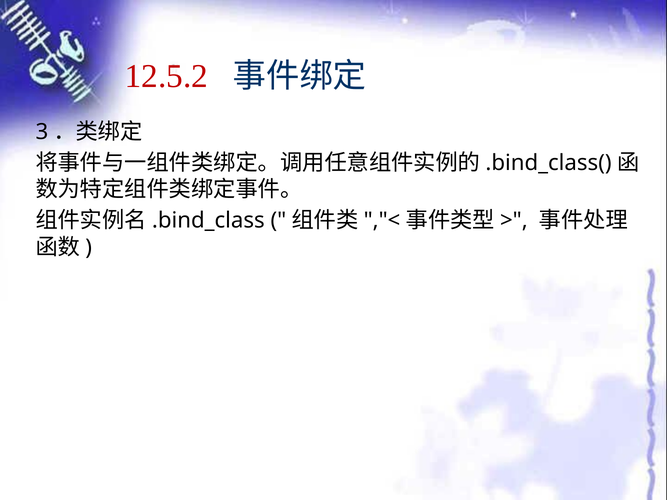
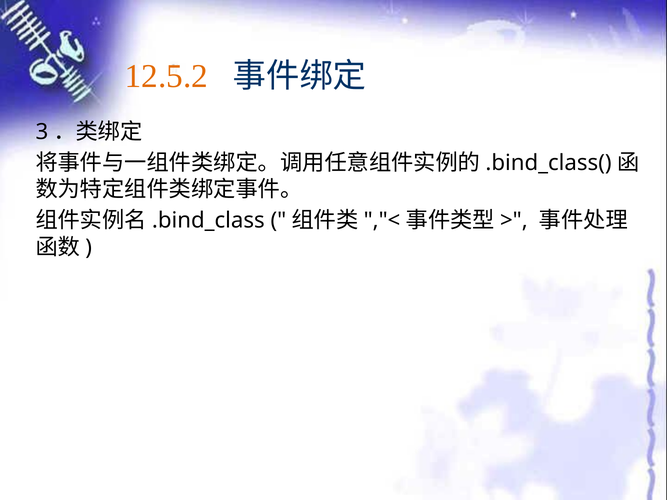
12.5.2 colour: red -> orange
